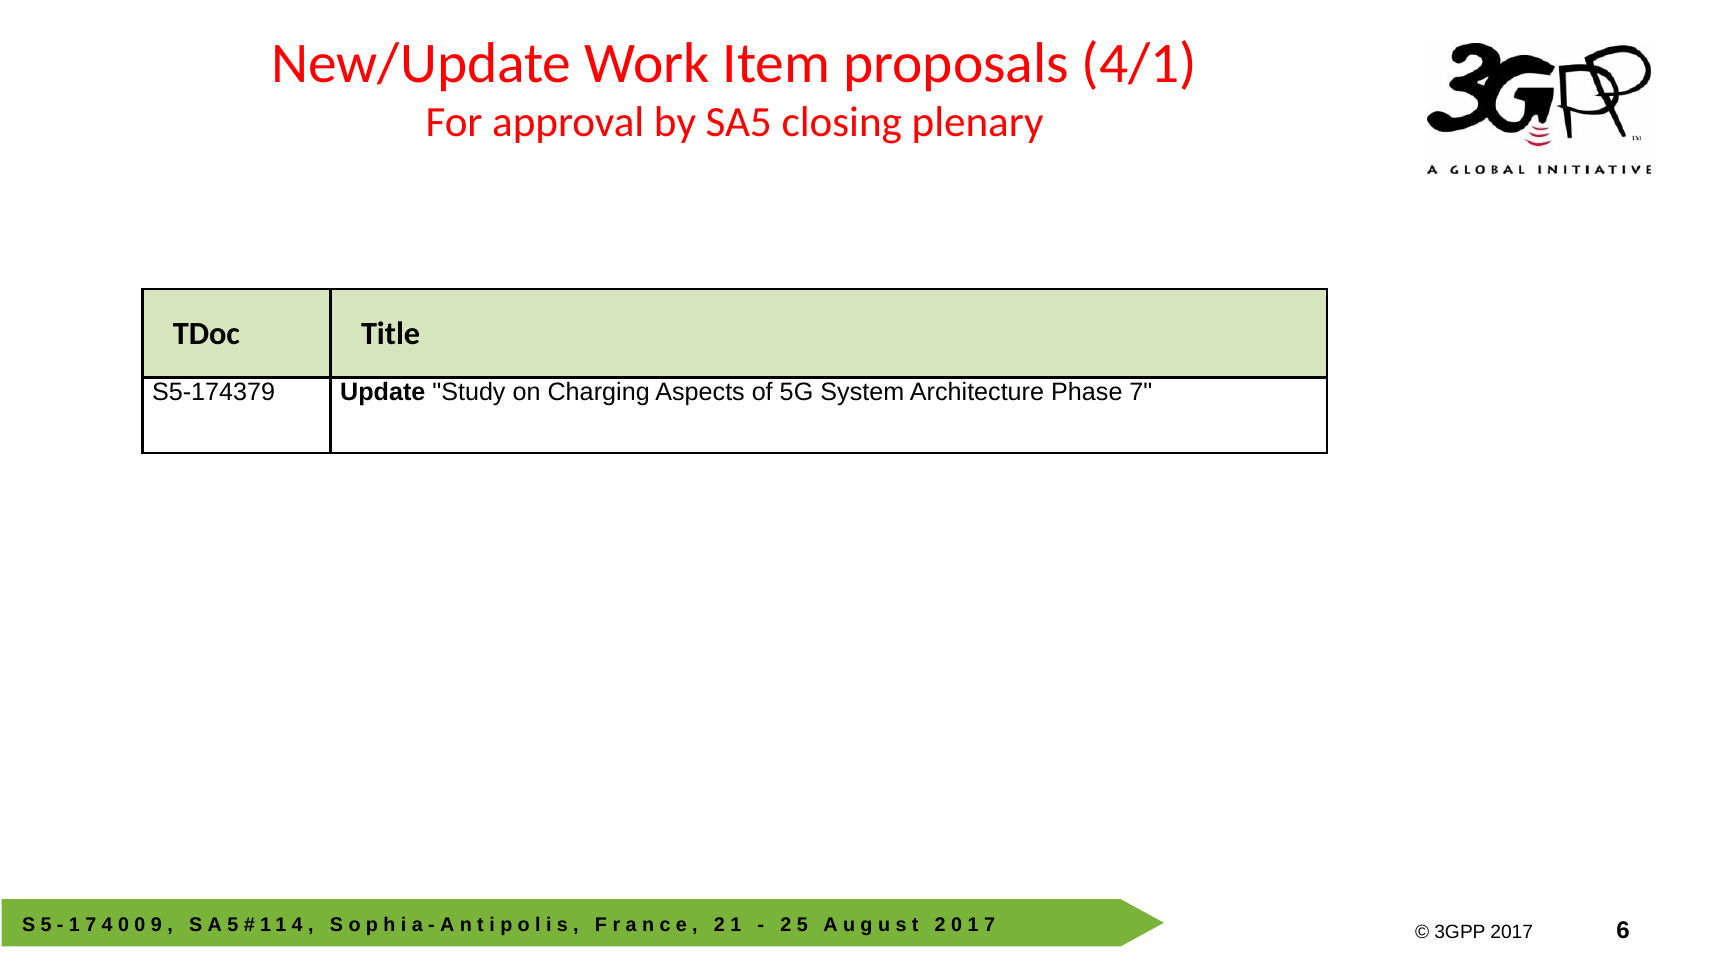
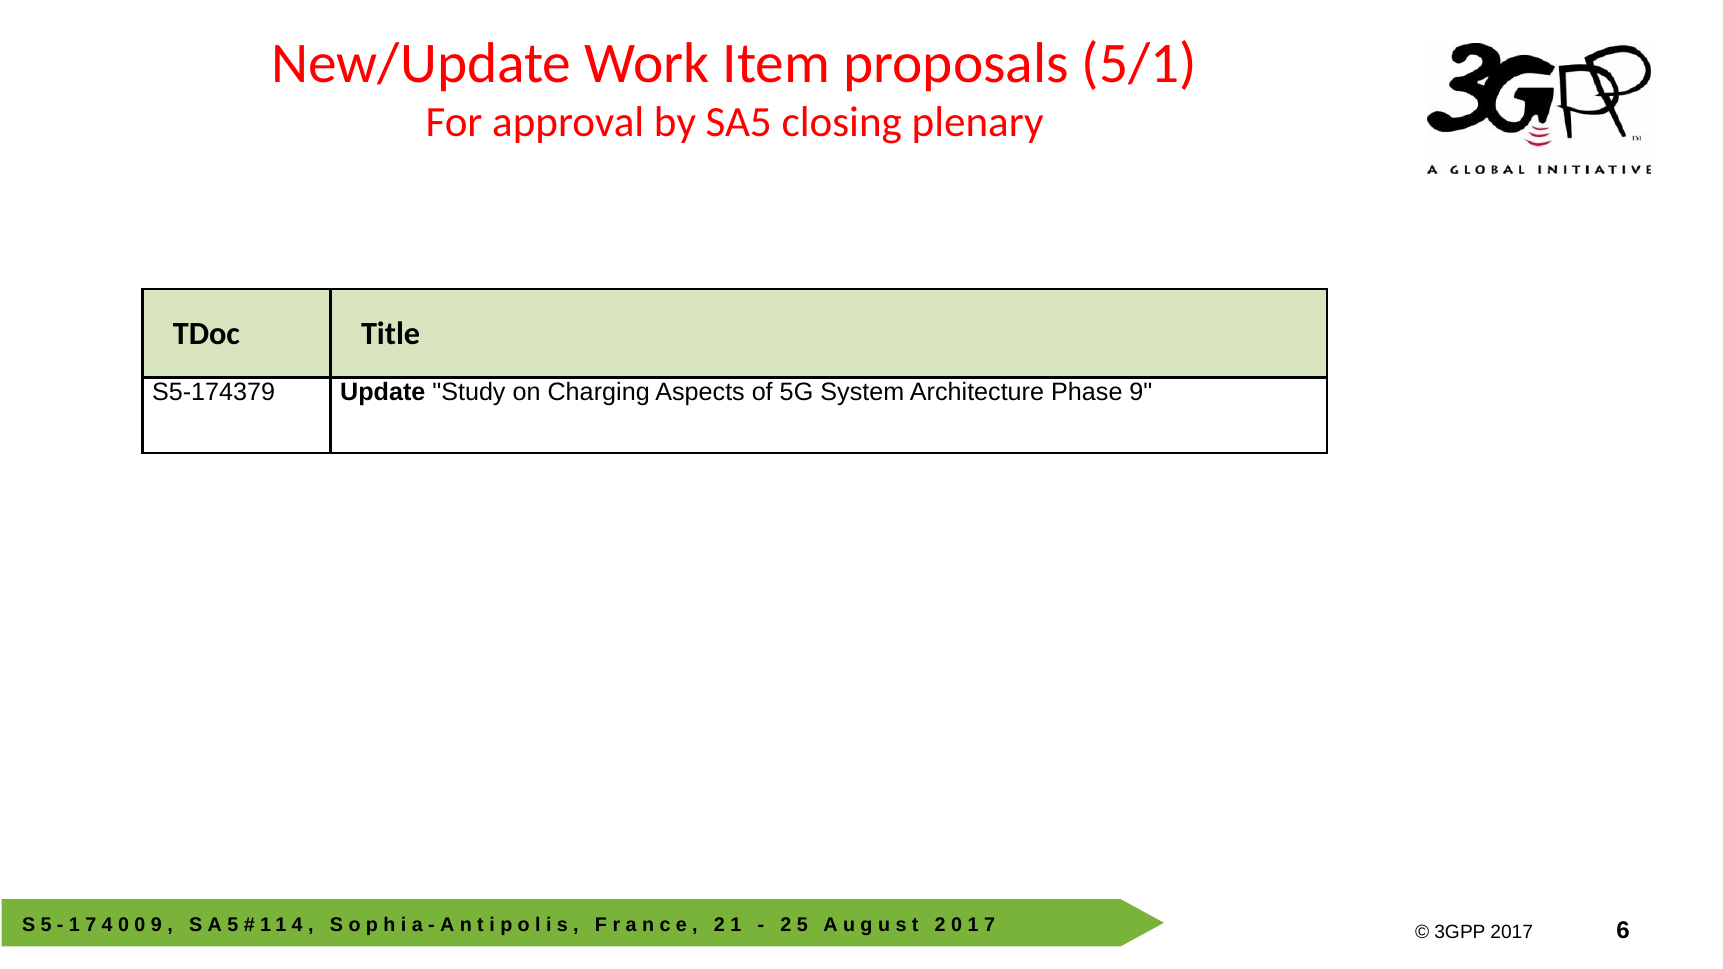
4/1: 4/1 -> 5/1
Phase 7: 7 -> 9
